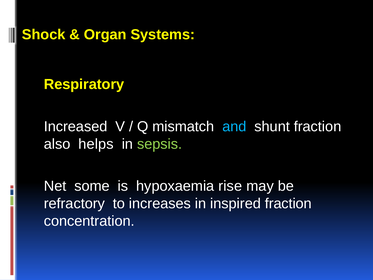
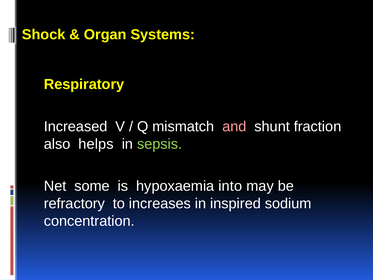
and colour: light blue -> pink
rise: rise -> into
inspired fraction: fraction -> sodium
